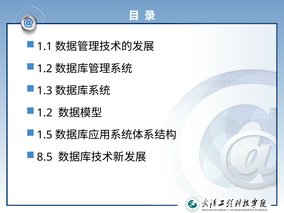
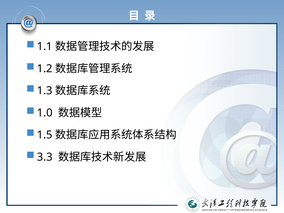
1.2 at (45, 113): 1.2 -> 1.0
8.5: 8.5 -> 3.3
